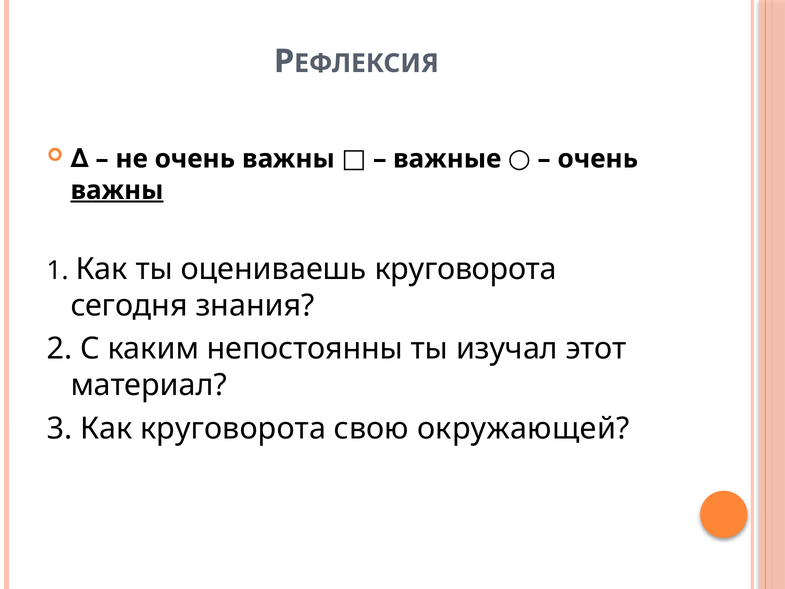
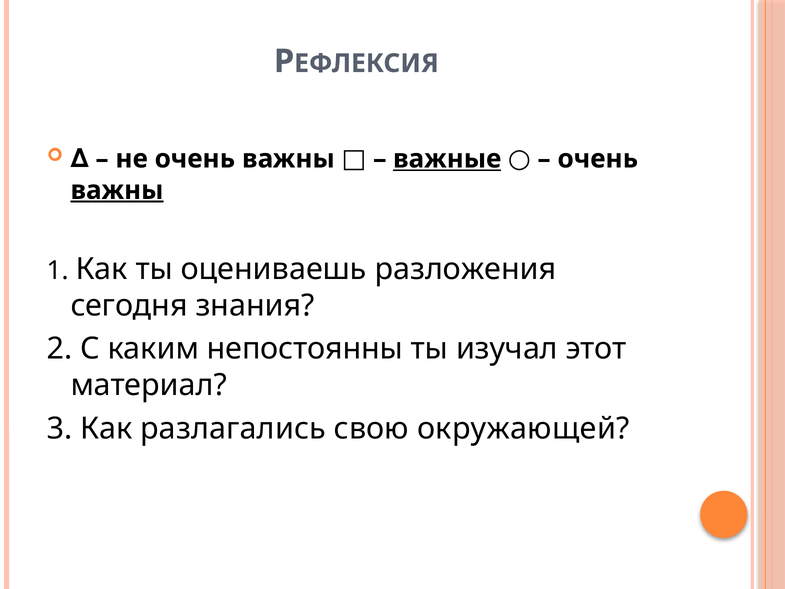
важные underline: none -> present
оцениваешь круговорота: круговорота -> разложения
Как круговорота: круговорота -> разлагались
